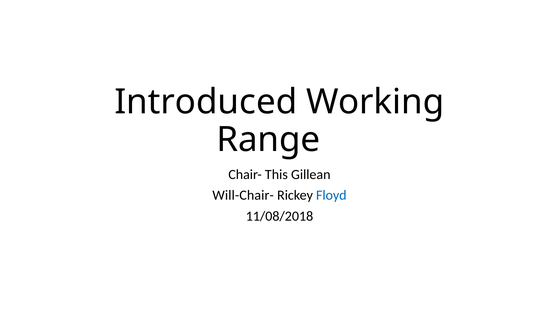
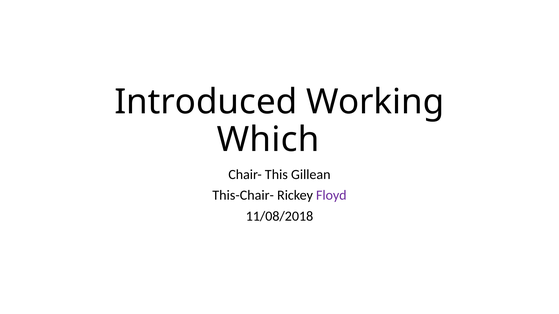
Range: Range -> Which
Will-Chair-: Will-Chair- -> This-Chair-
Floyd colour: blue -> purple
